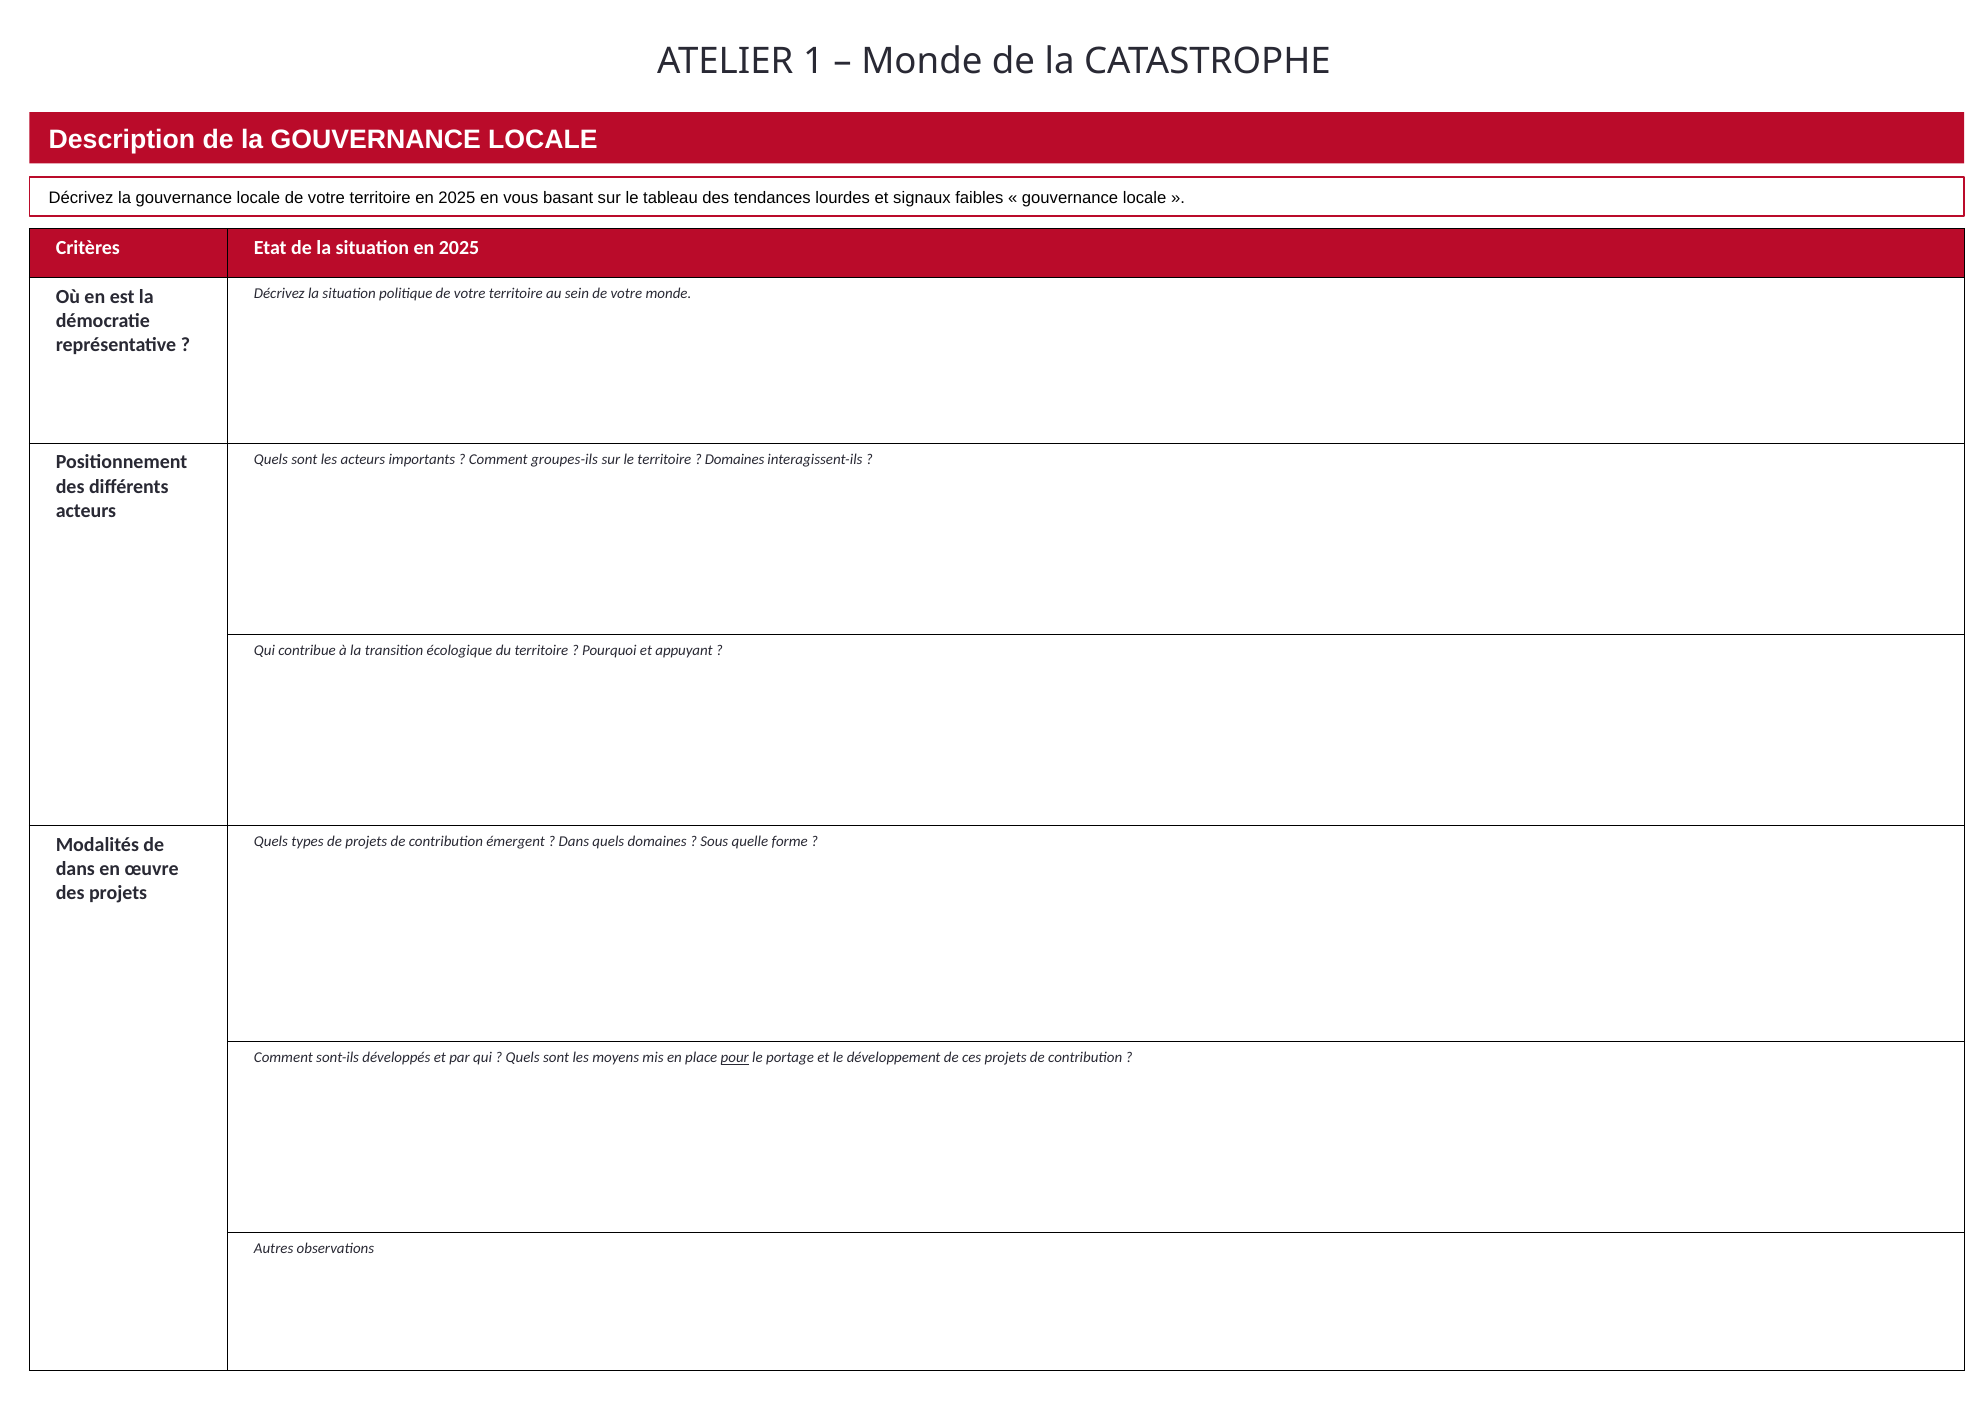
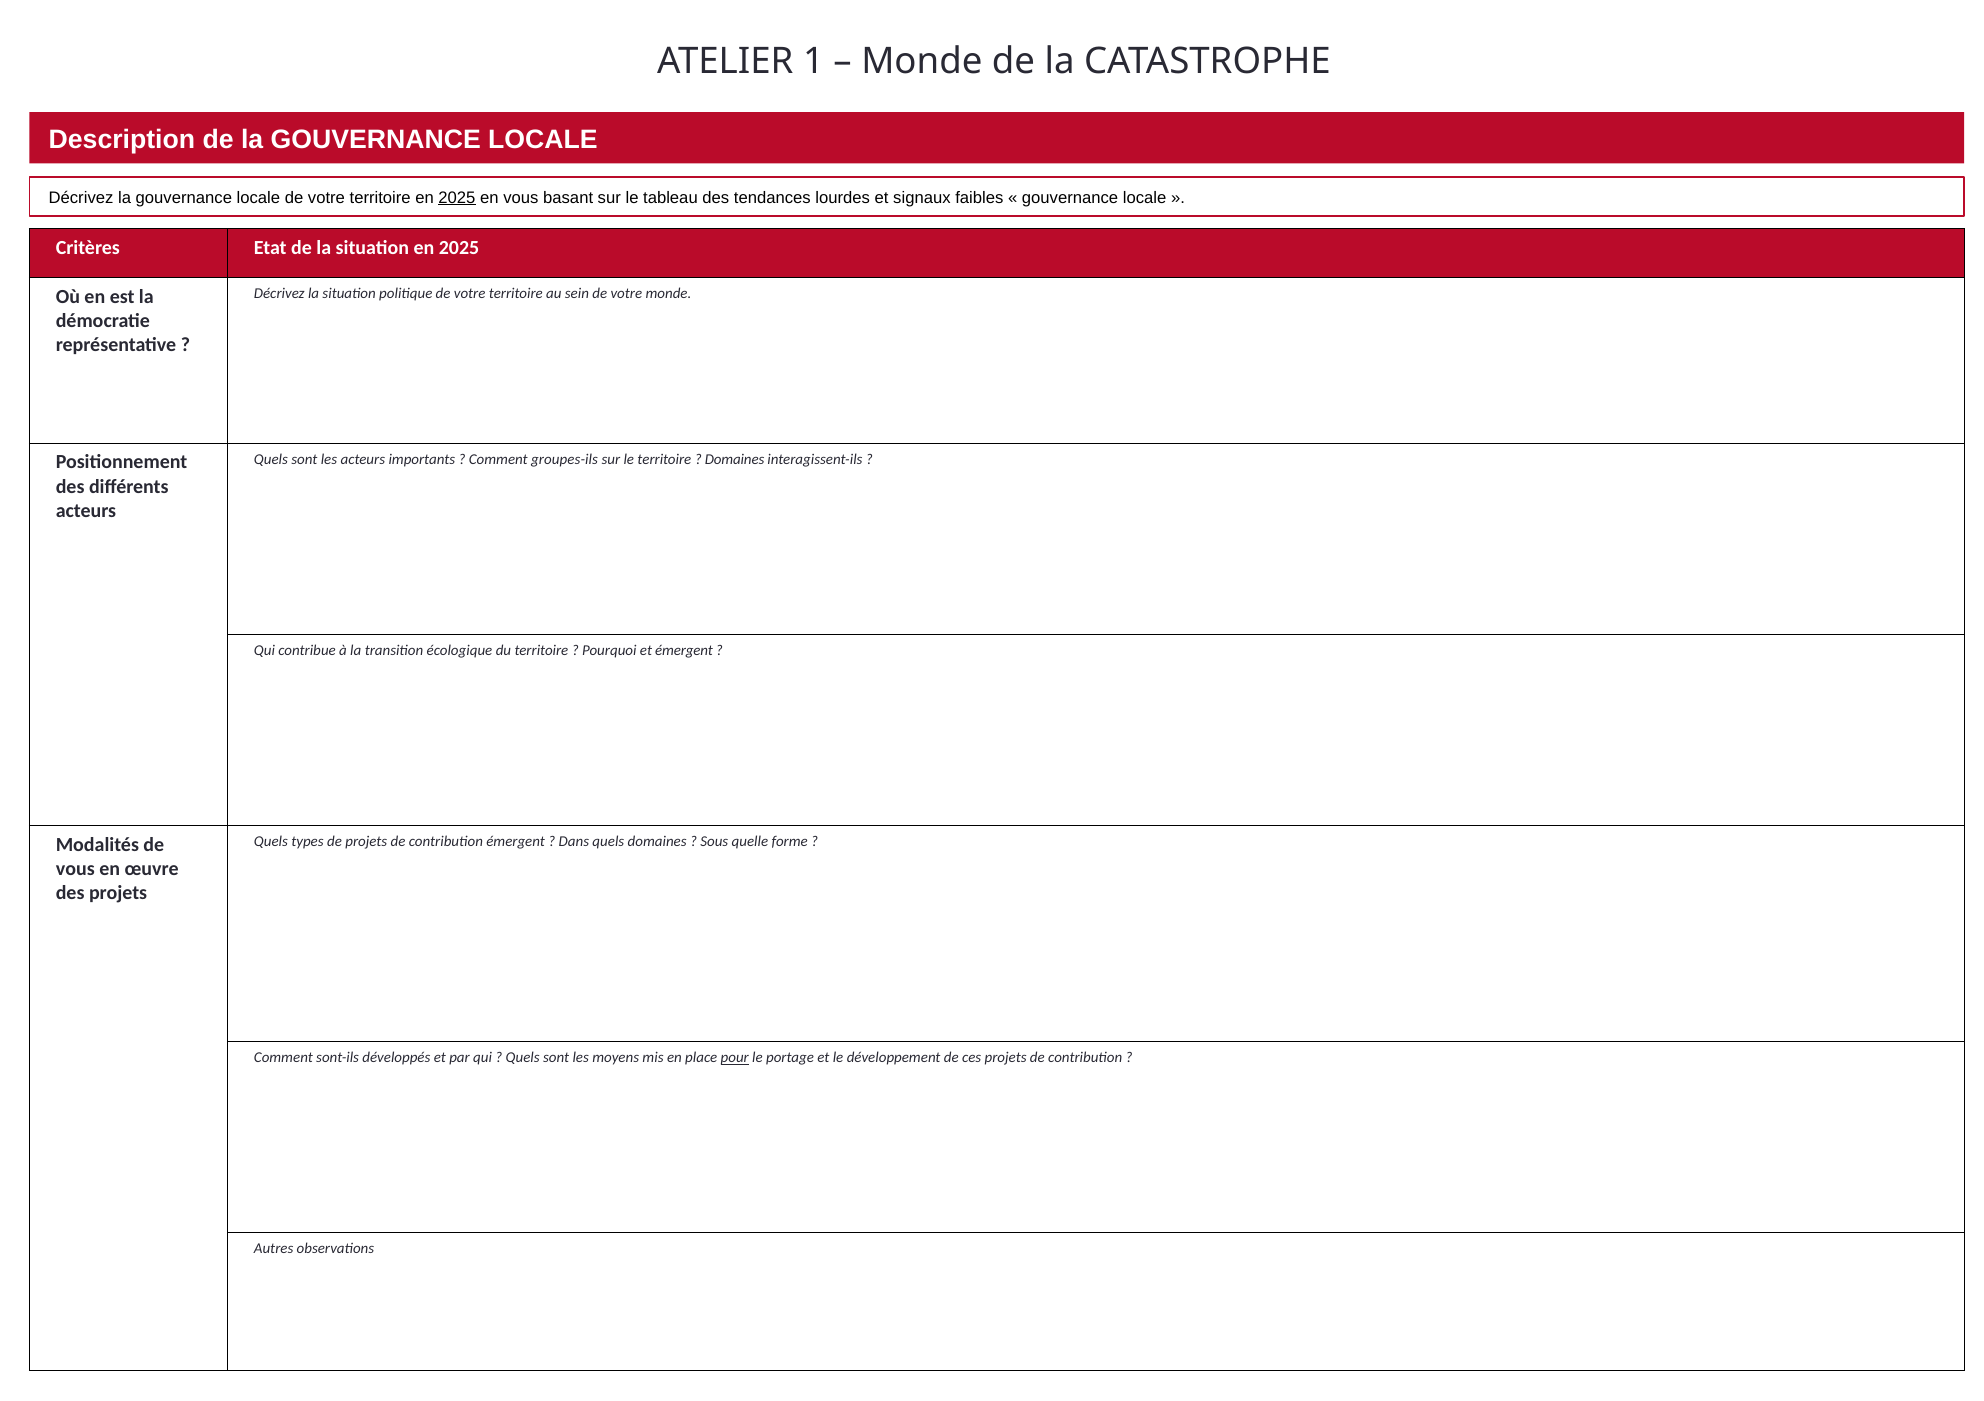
2025 at (457, 198) underline: none -> present
et appuyant: appuyant -> émergent
dans at (75, 869): dans -> vous
